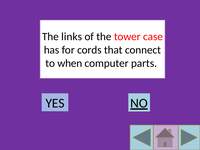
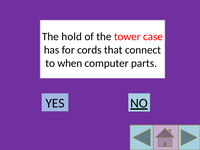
links: links -> hold
